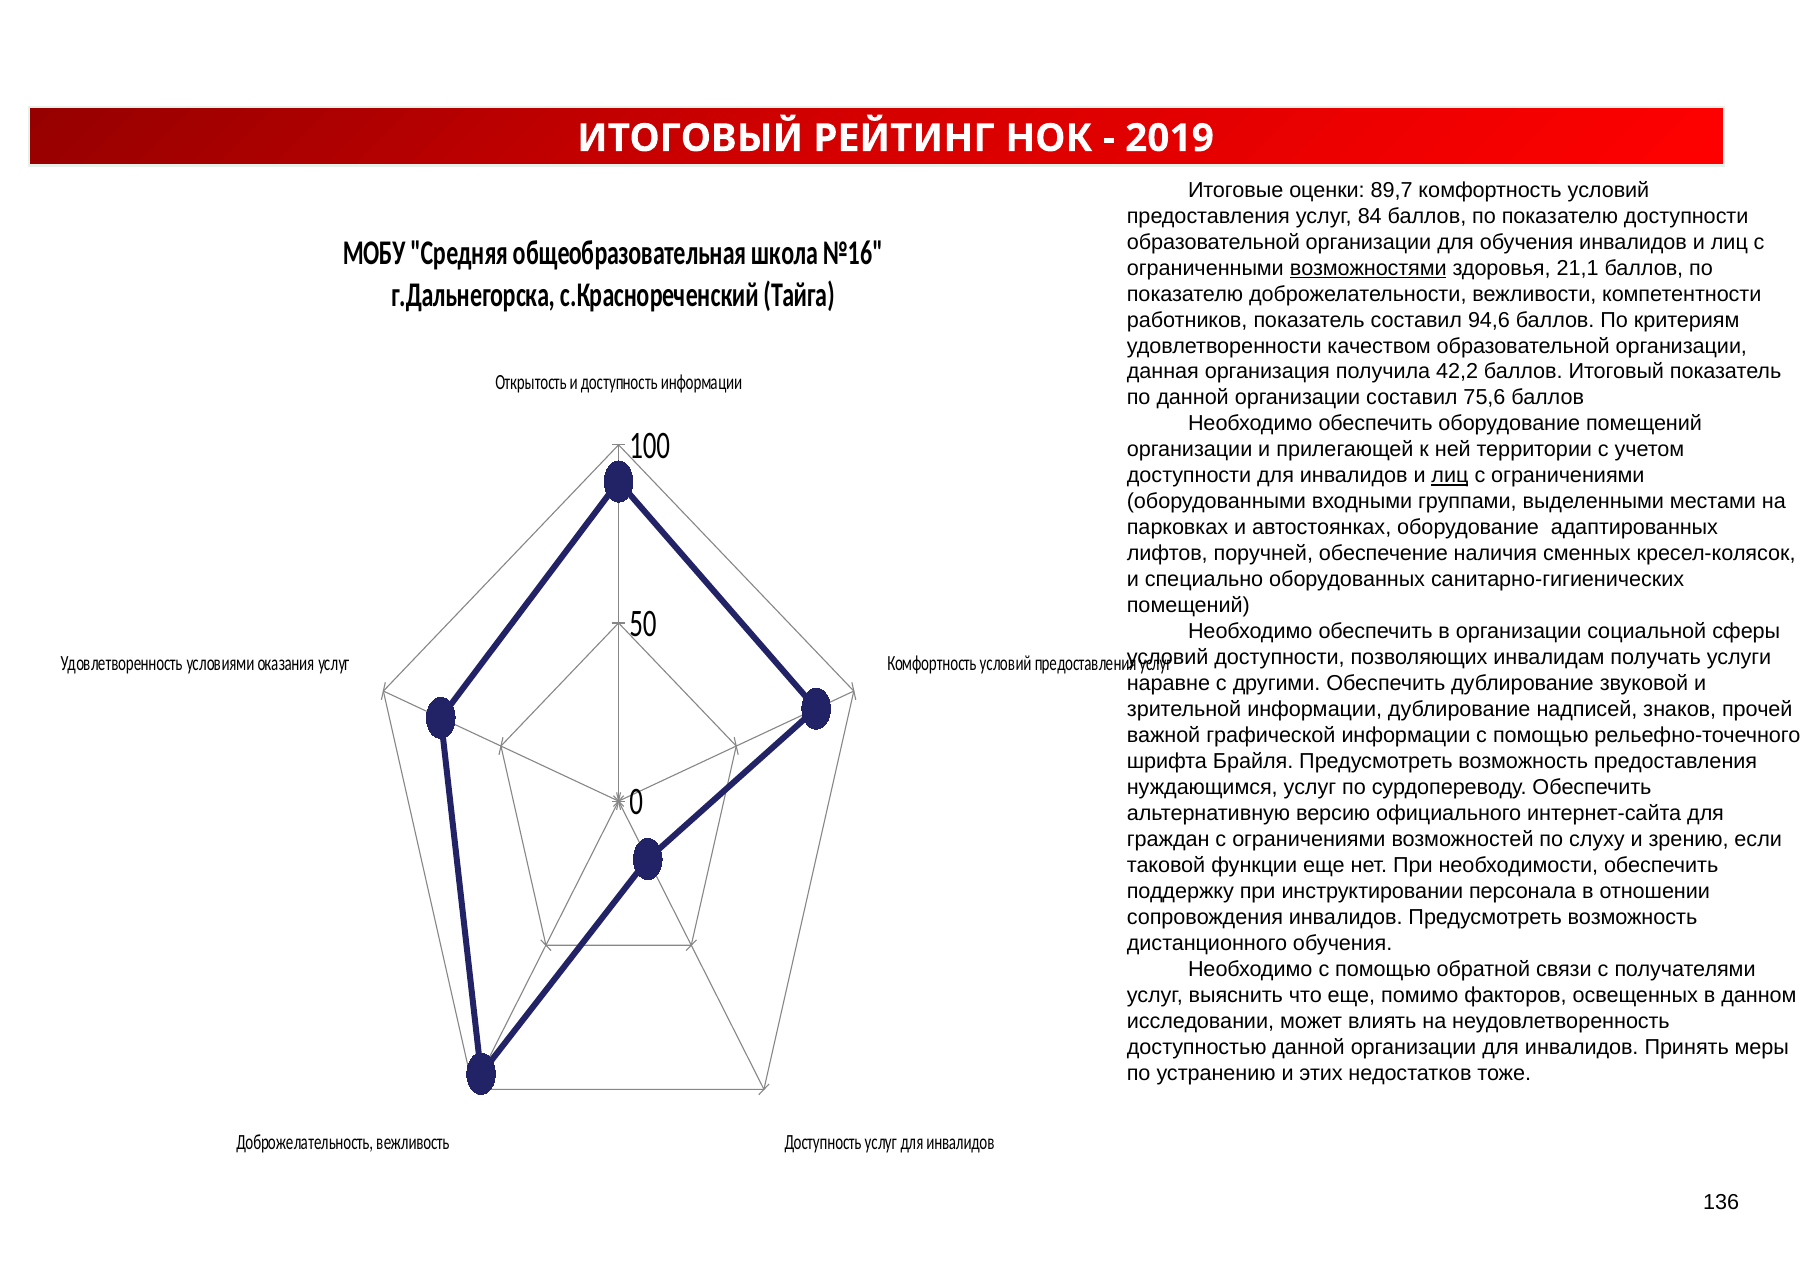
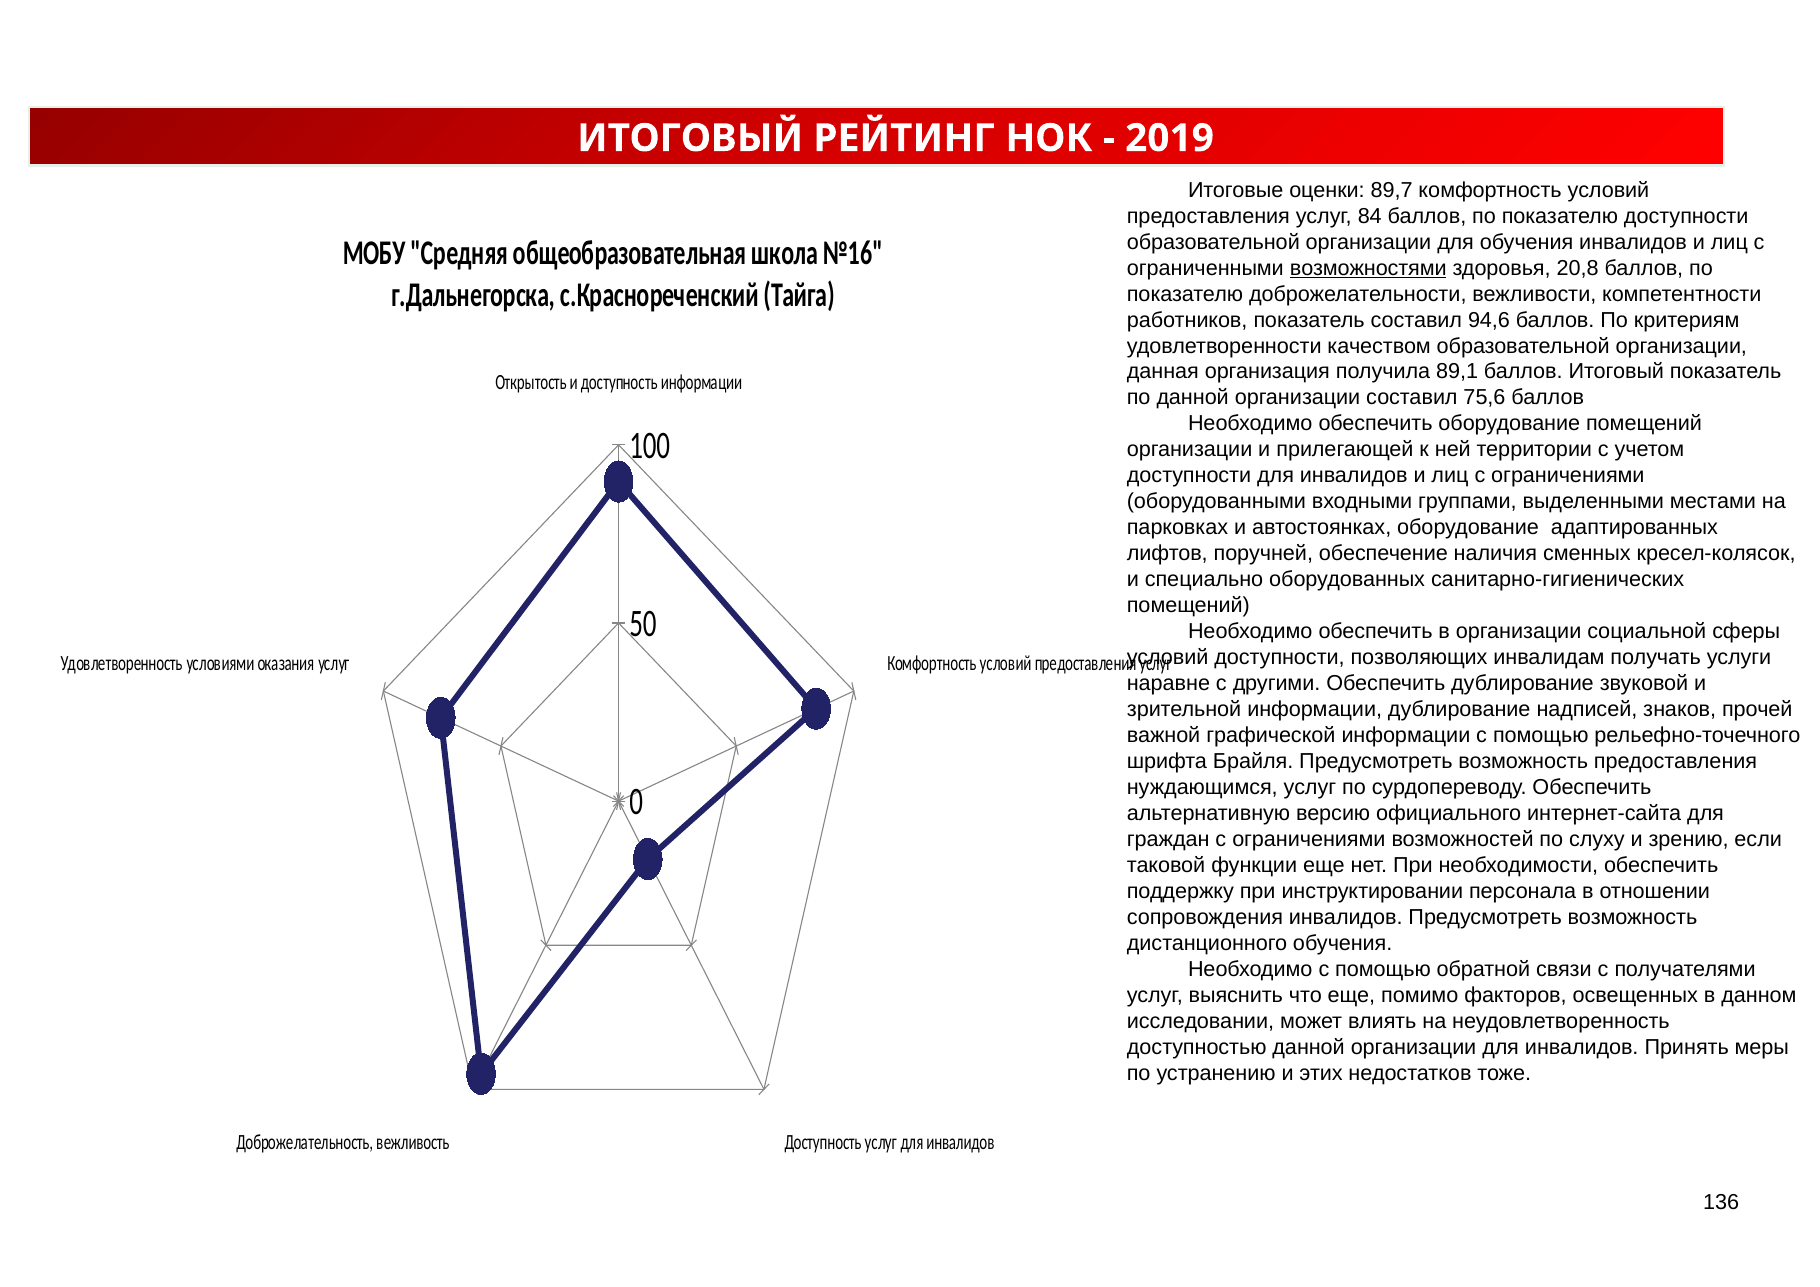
21,1: 21,1 -> 20,8
42,2: 42,2 -> 89,1
лиц at (1450, 476) underline: present -> none
